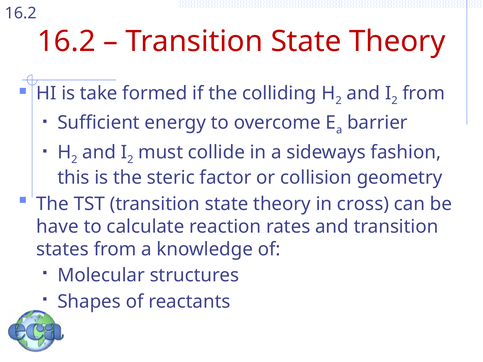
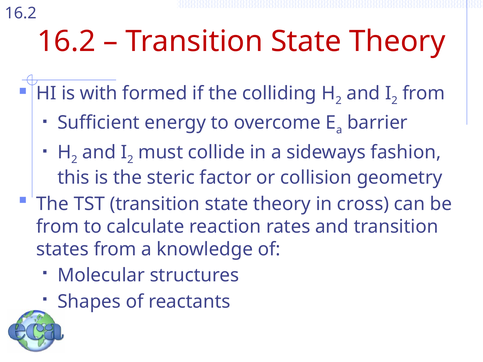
take: take -> with
have at (58, 227): have -> from
